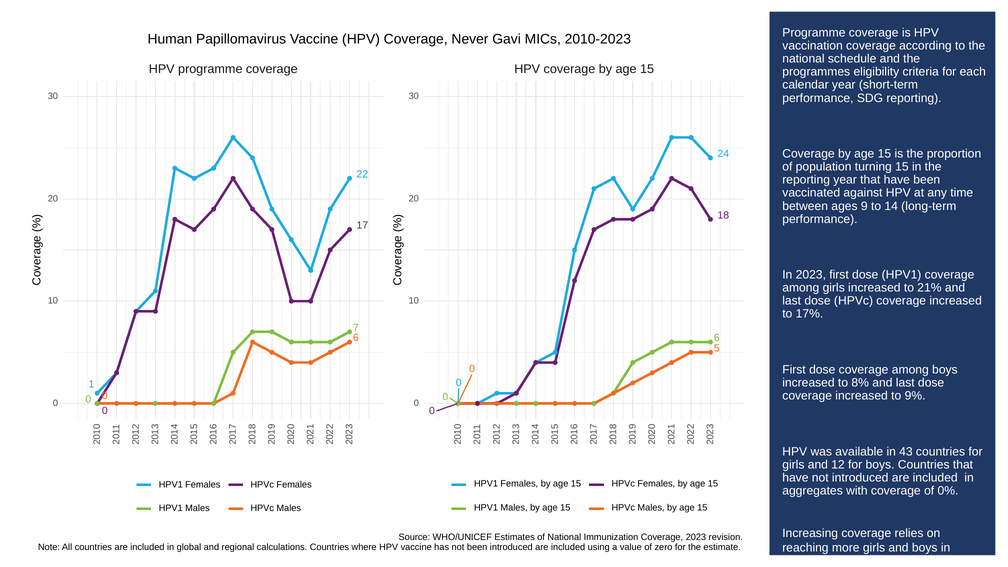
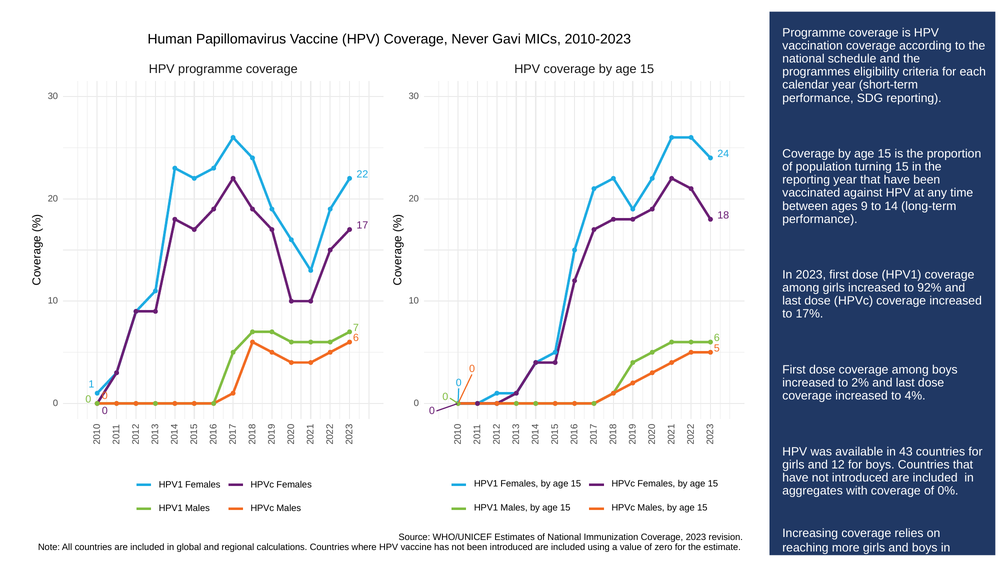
21%: 21% -> 92%
8%: 8% -> 2%
9%: 9% -> 4%
